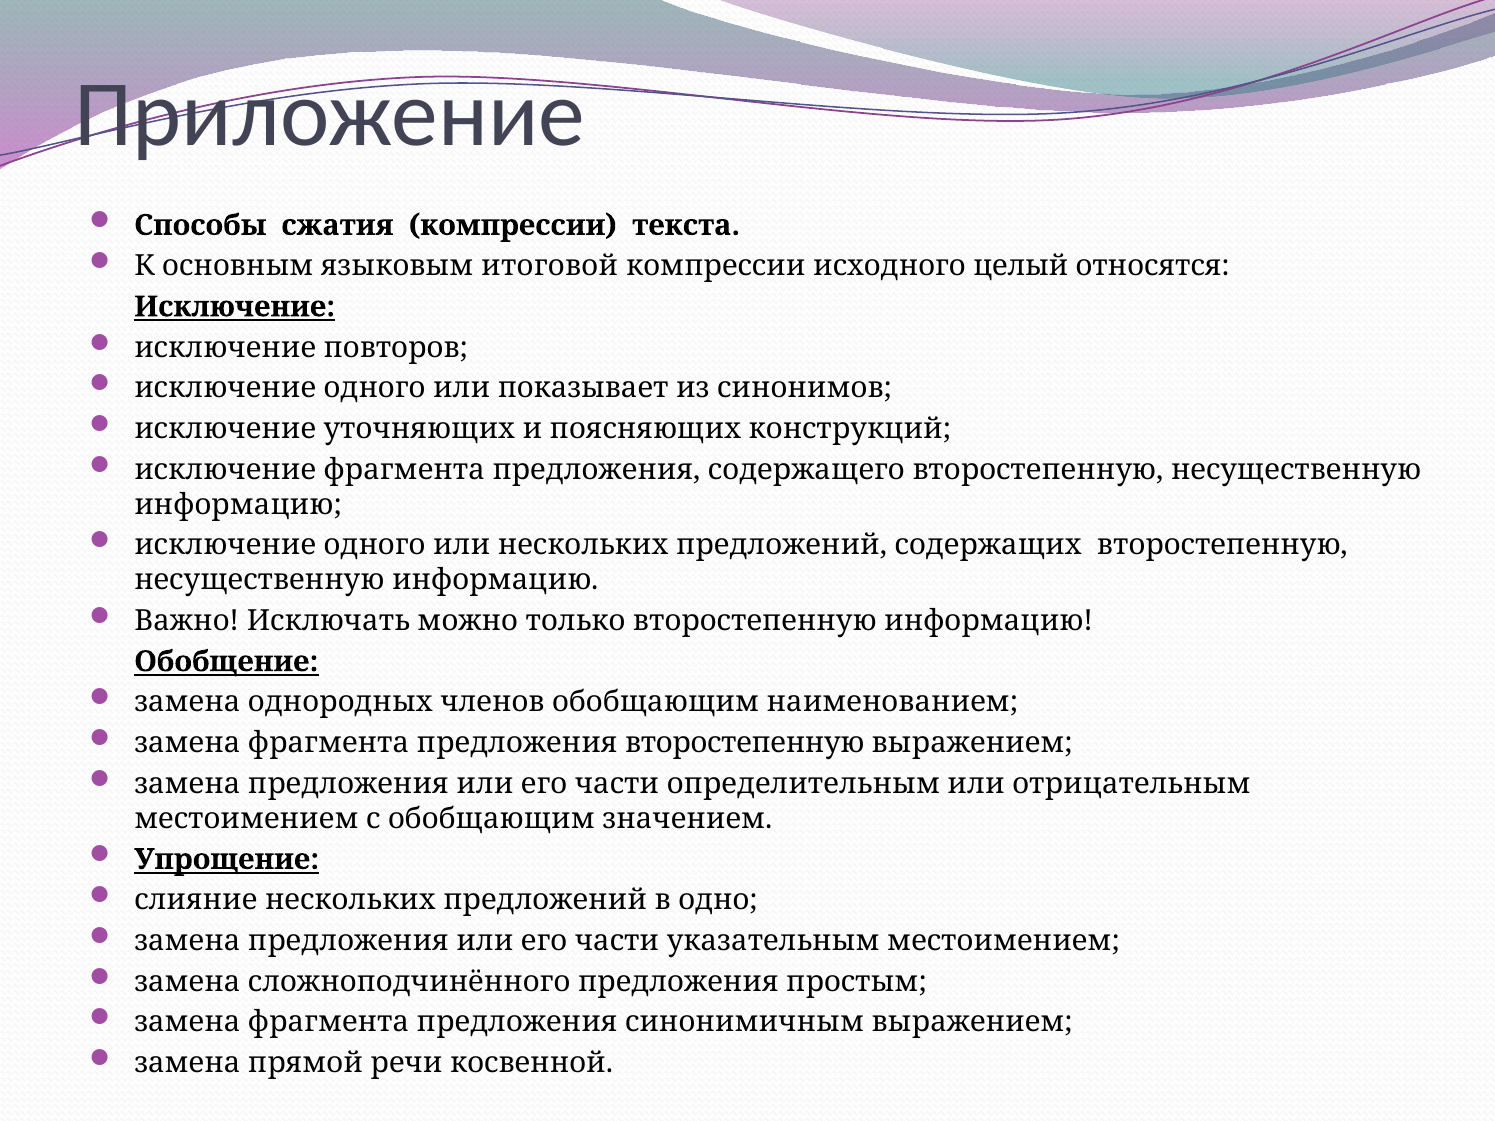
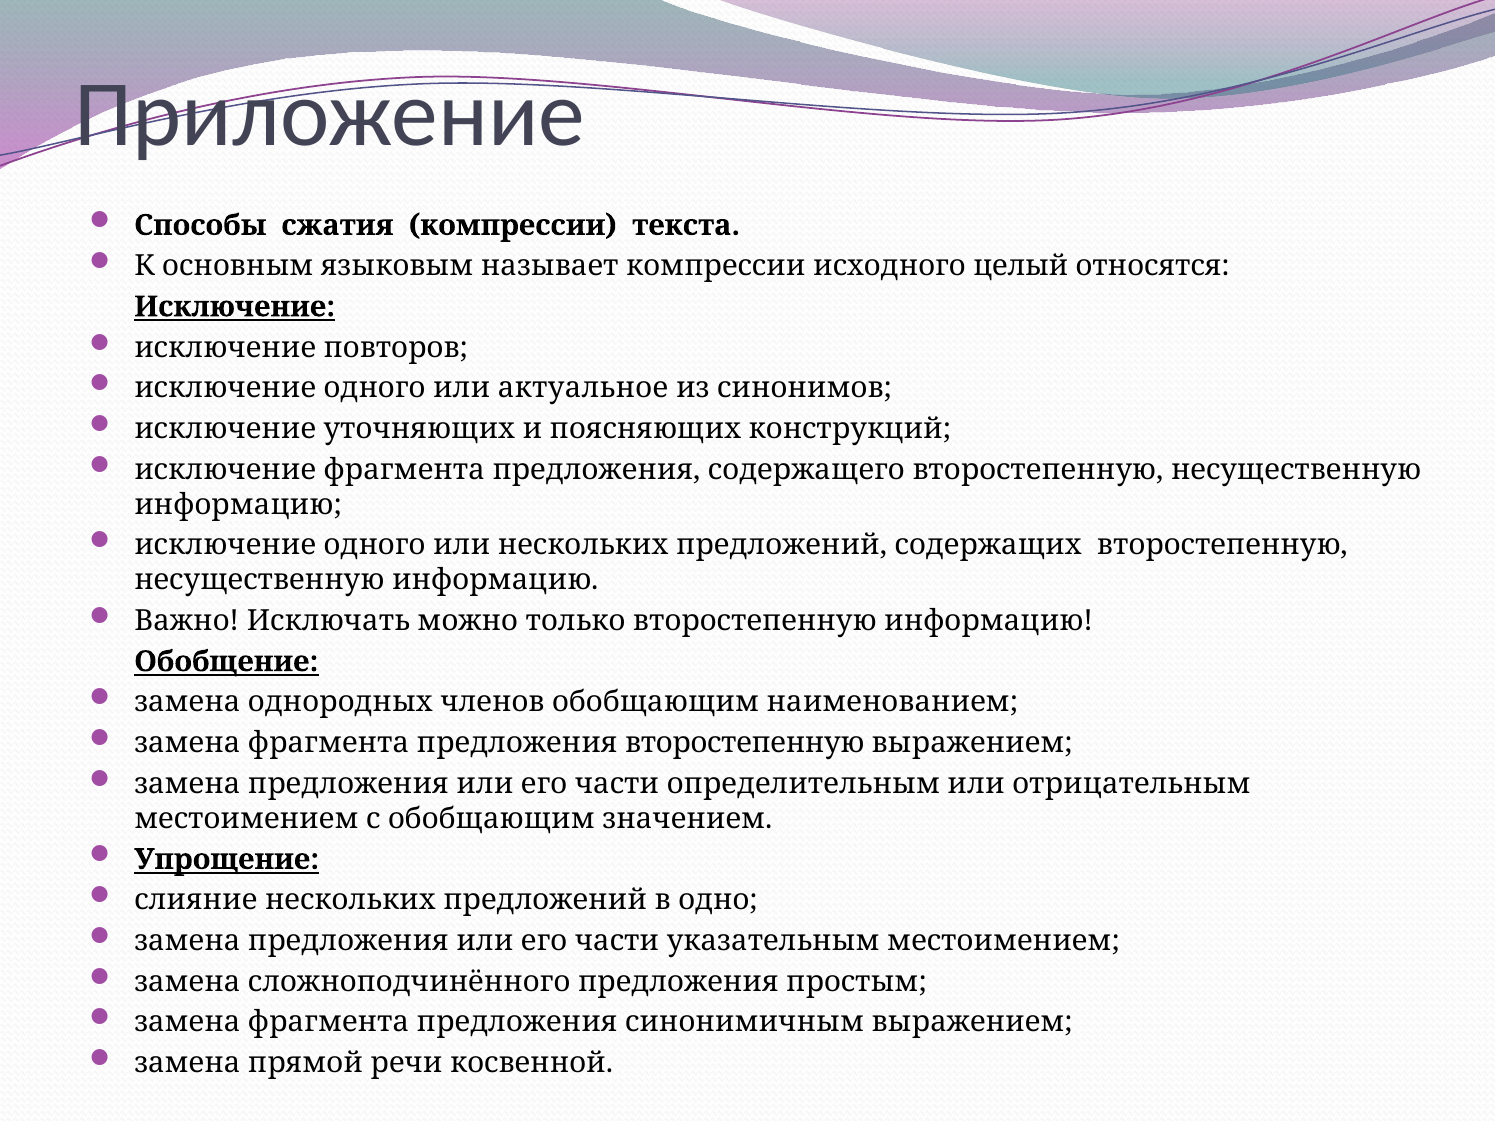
итоговой: итоговой -> называет
показывает: показывает -> актуальное
